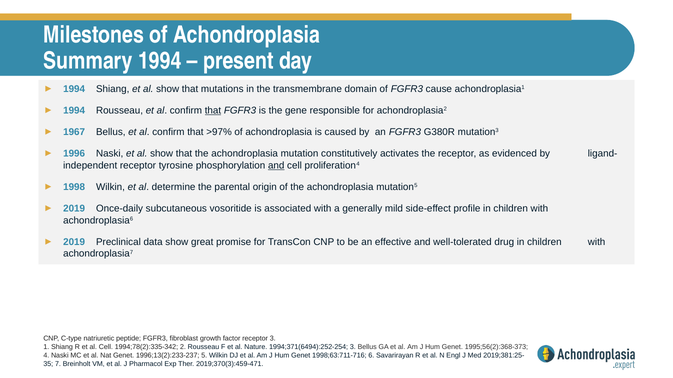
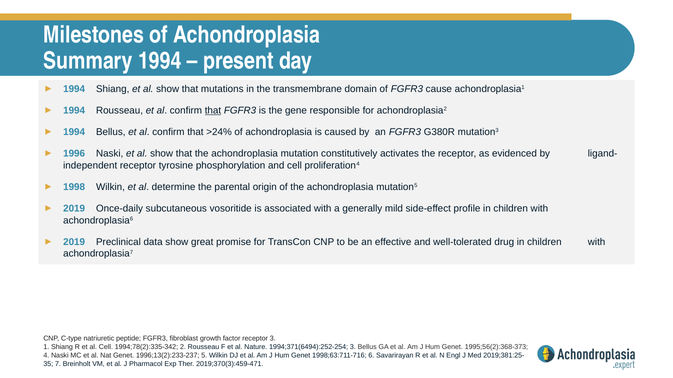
1967 at (74, 132): 1967 -> 1994
>97%: >97% -> >24%
and at (276, 166) underline: present -> none
